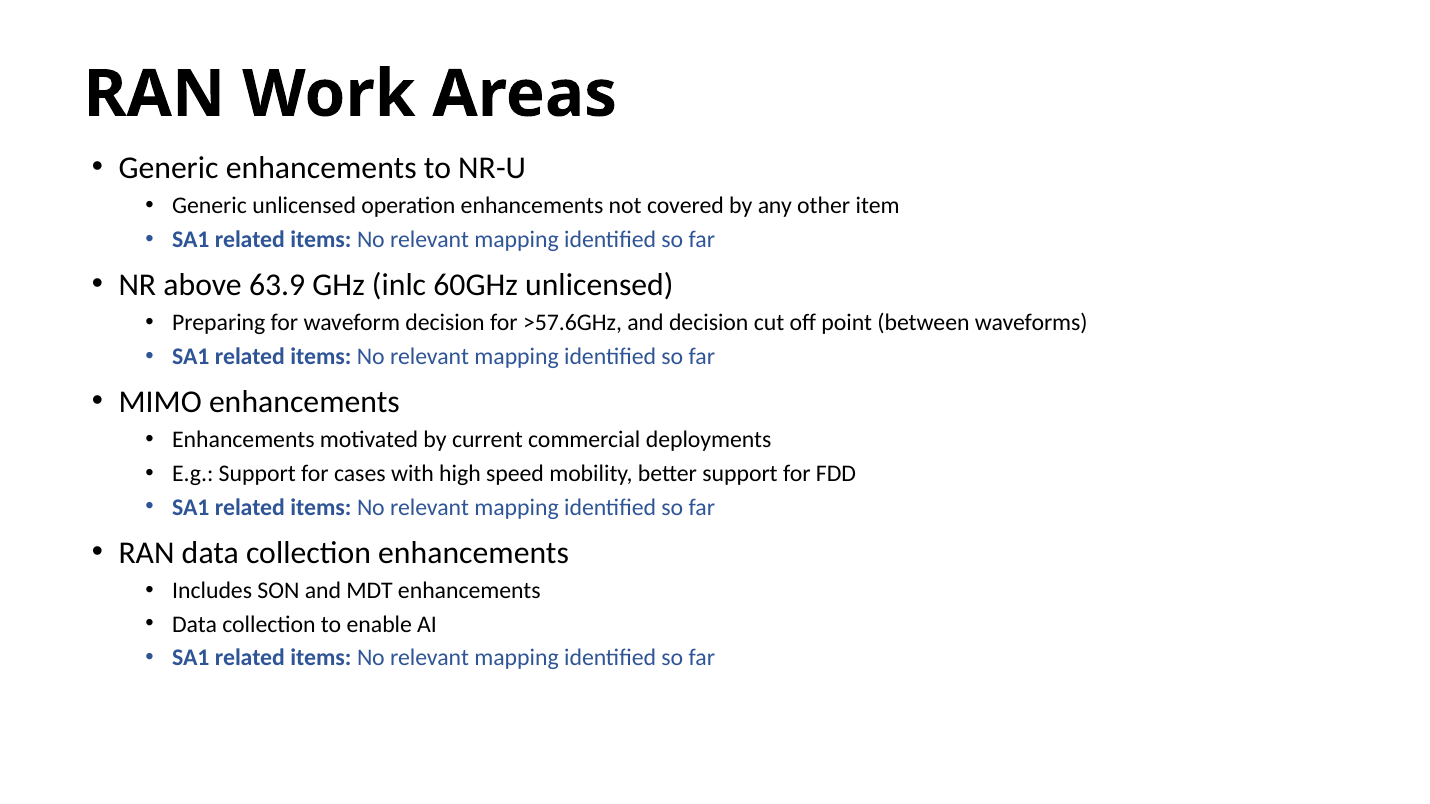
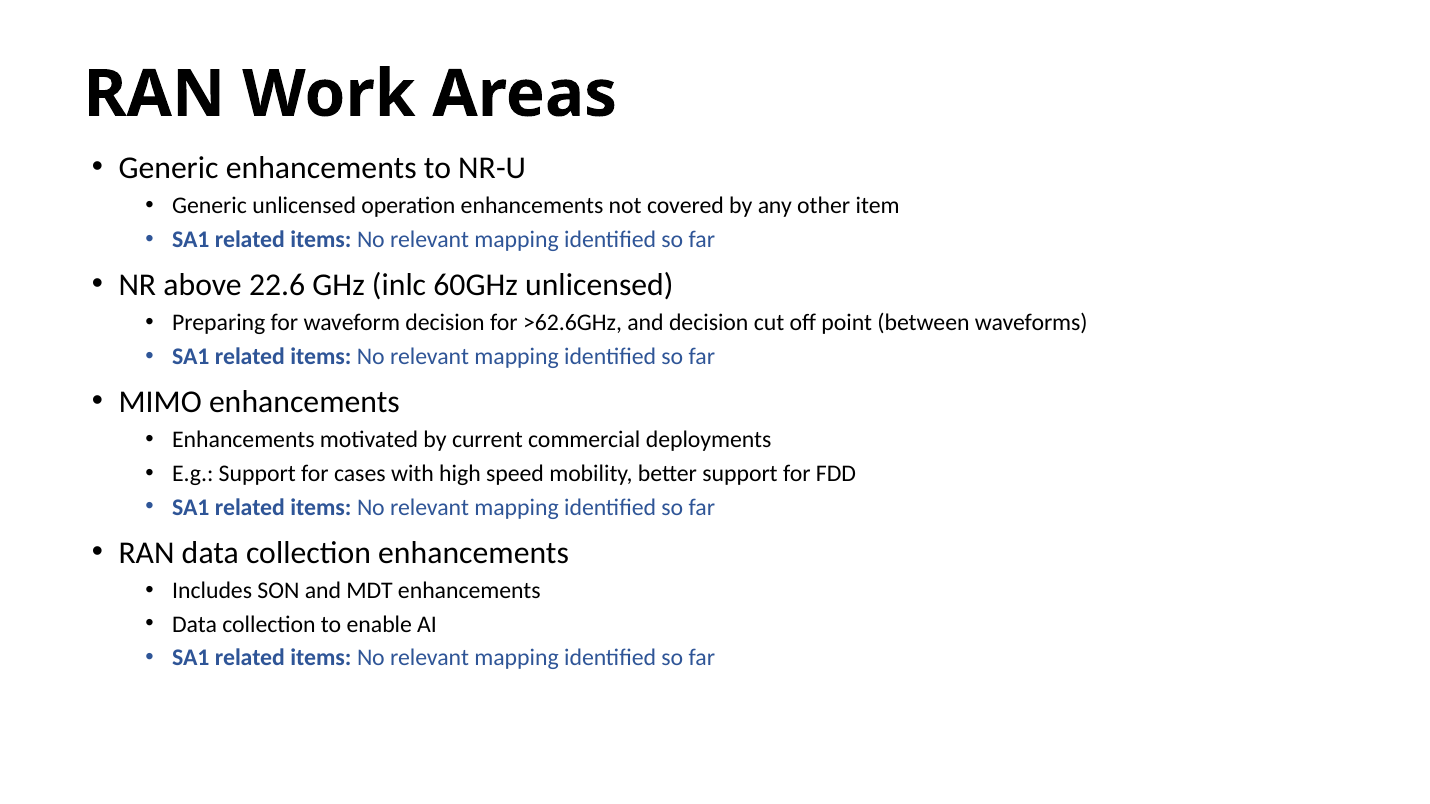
63.9: 63.9 -> 22.6
>57.6GHz: >57.6GHz -> >62.6GHz
